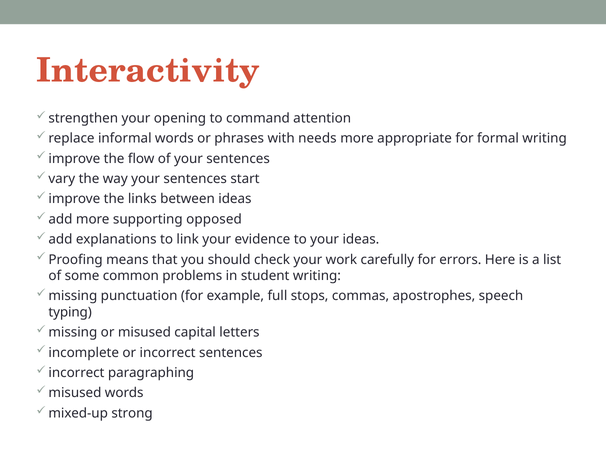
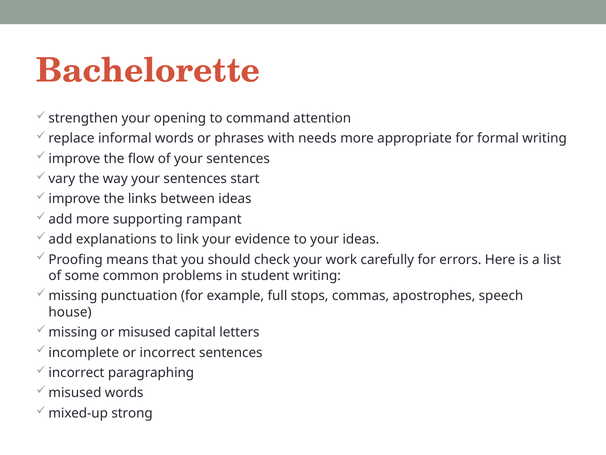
Interactivity: Interactivity -> Bachelorette
opposed: opposed -> rampant
typing: typing -> house
